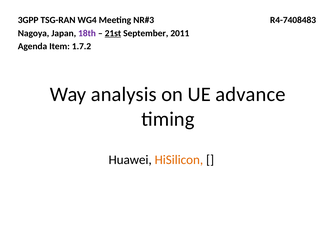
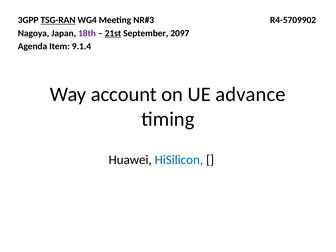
TSG-RAN underline: none -> present
R4-7408483: R4-7408483 -> R4-5709902
2011: 2011 -> 2097
1.7.2: 1.7.2 -> 9.1.4
analysis: analysis -> account
HiSilicon colour: orange -> blue
